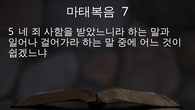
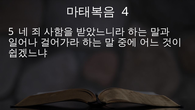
7: 7 -> 4
